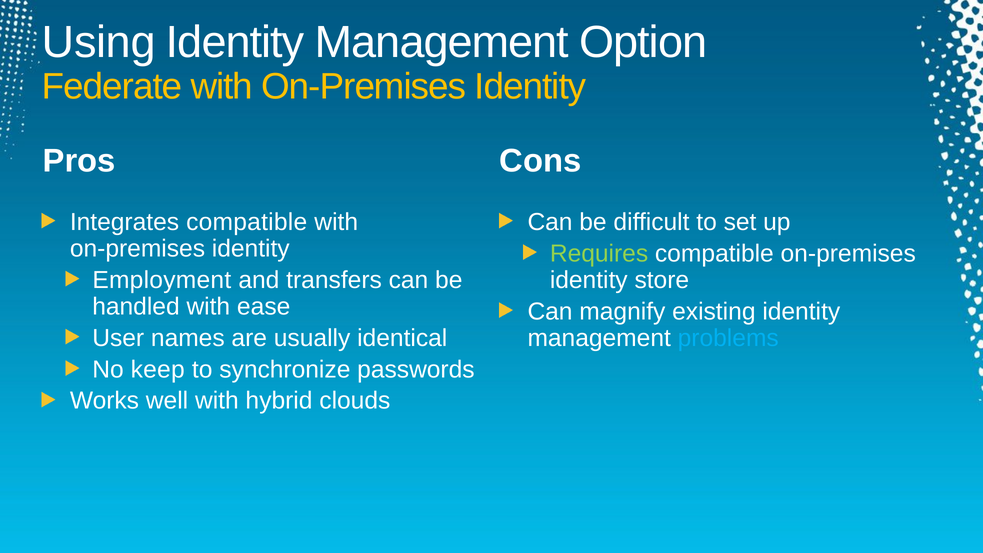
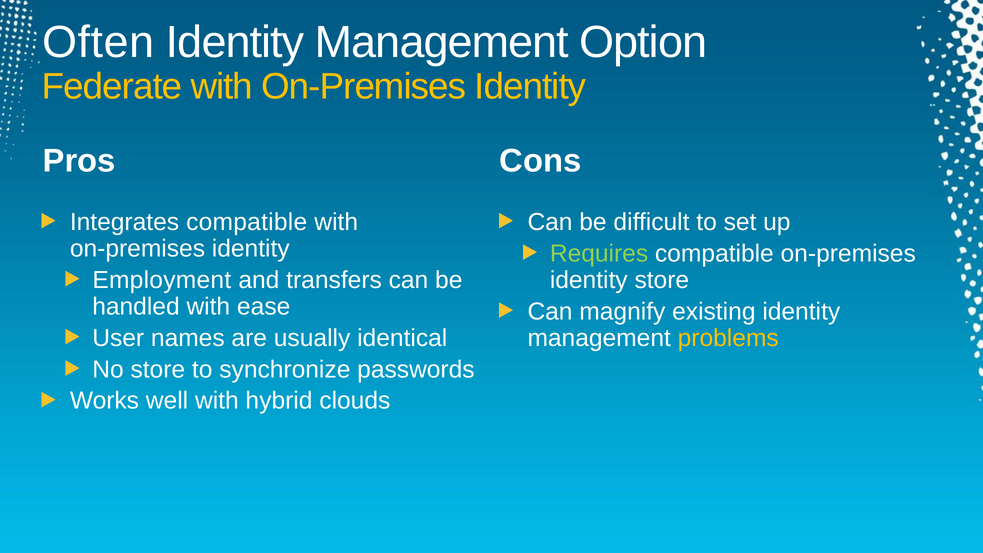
Using: Using -> Often
problems colour: light blue -> yellow
No keep: keep -> store
